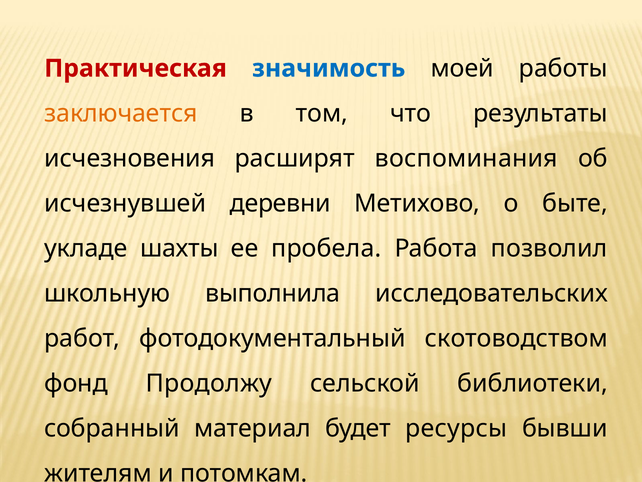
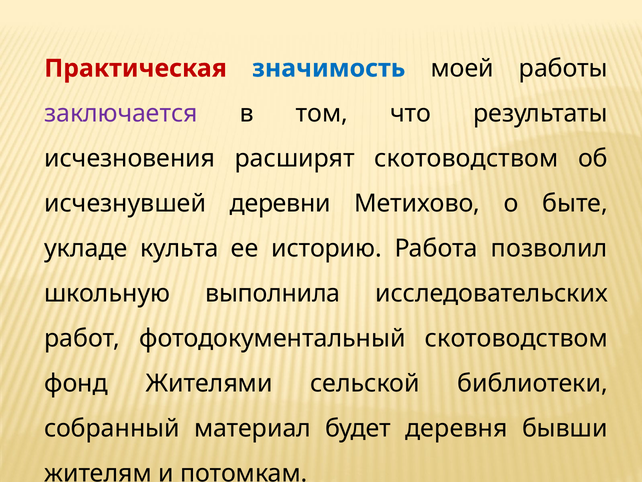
заключается colour: orange -> purple
расширят воспоминания: воспоминания -> скотоводством
шахты: шахты -> культа
пробела: пробела -> историю
Продолжу: Продолжу -> Жителями
ресурсы: ресурсы -> деревня
